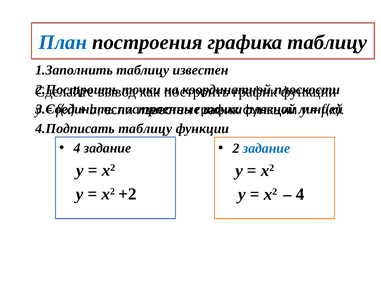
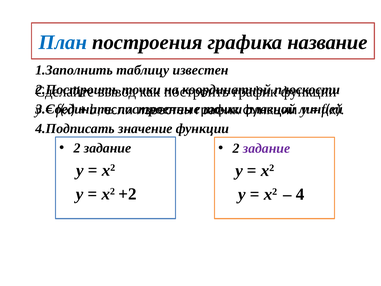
графика таблицу: таблицу -> название
4.Подписать таблицу: таблицу -> значение
4 at (77, 148): 4 -> 2
задание at (267, 148) colour: blue -> purple
